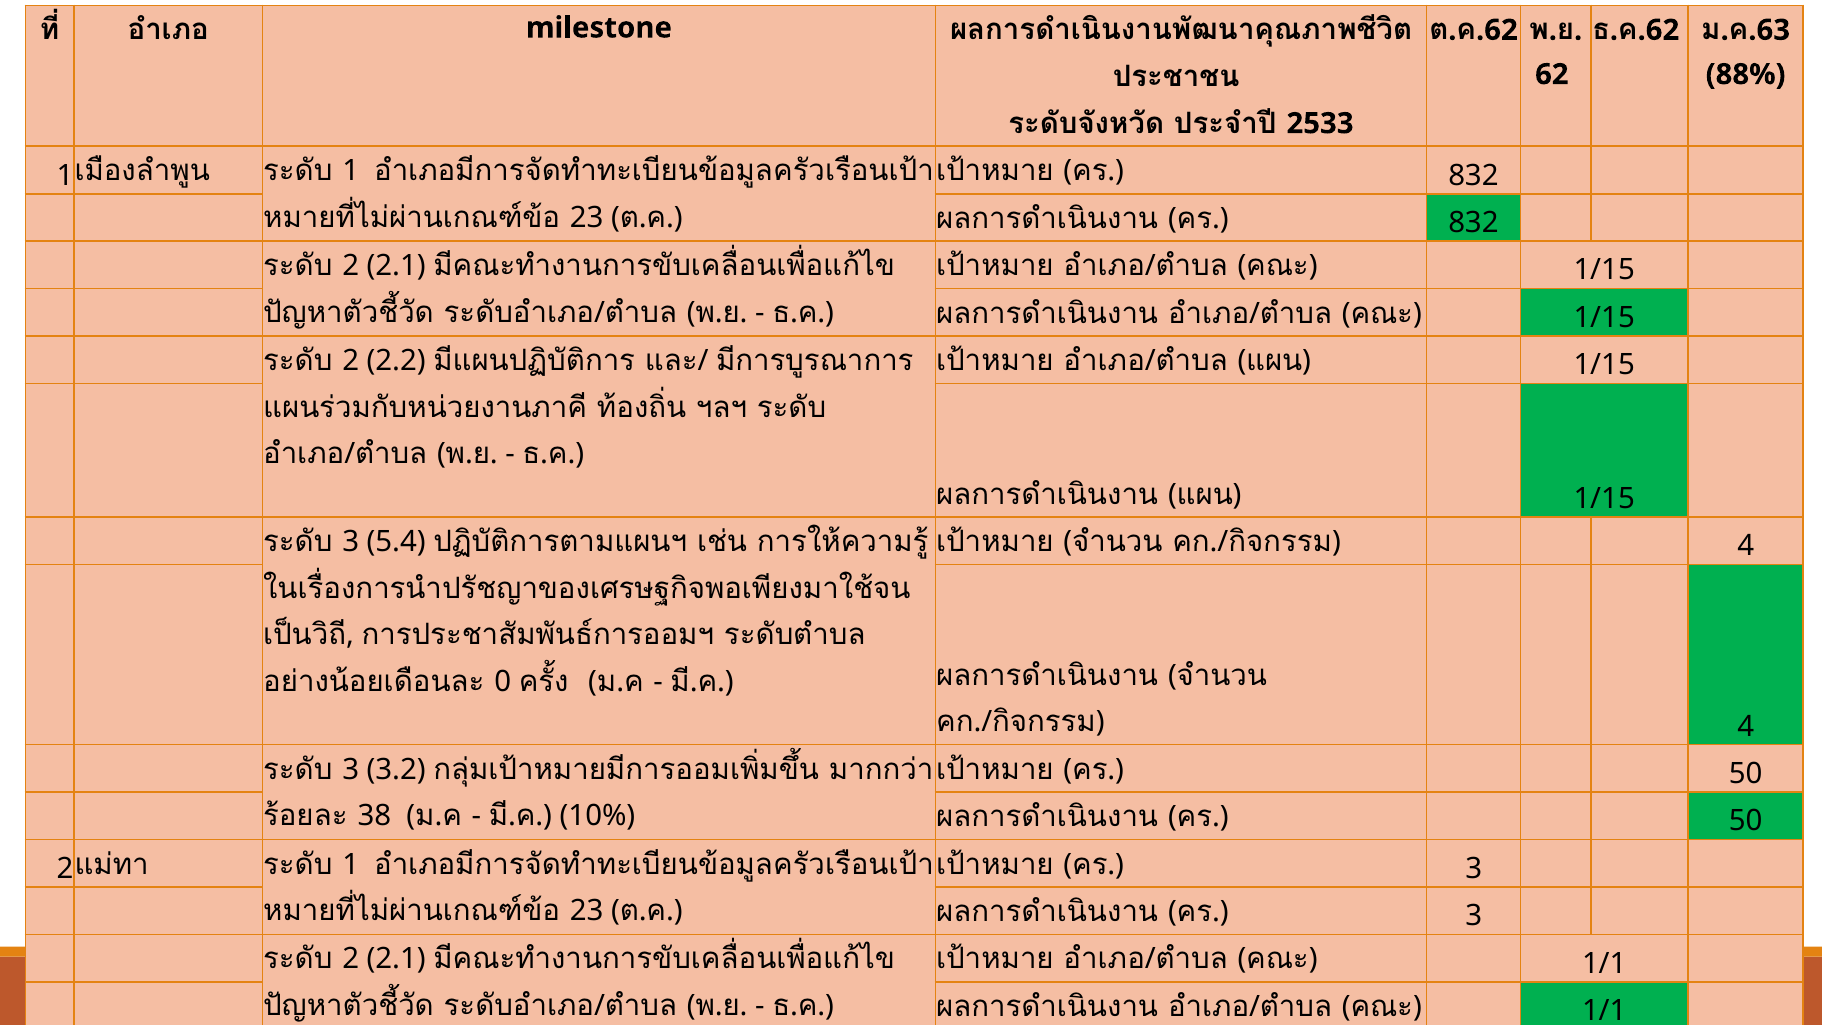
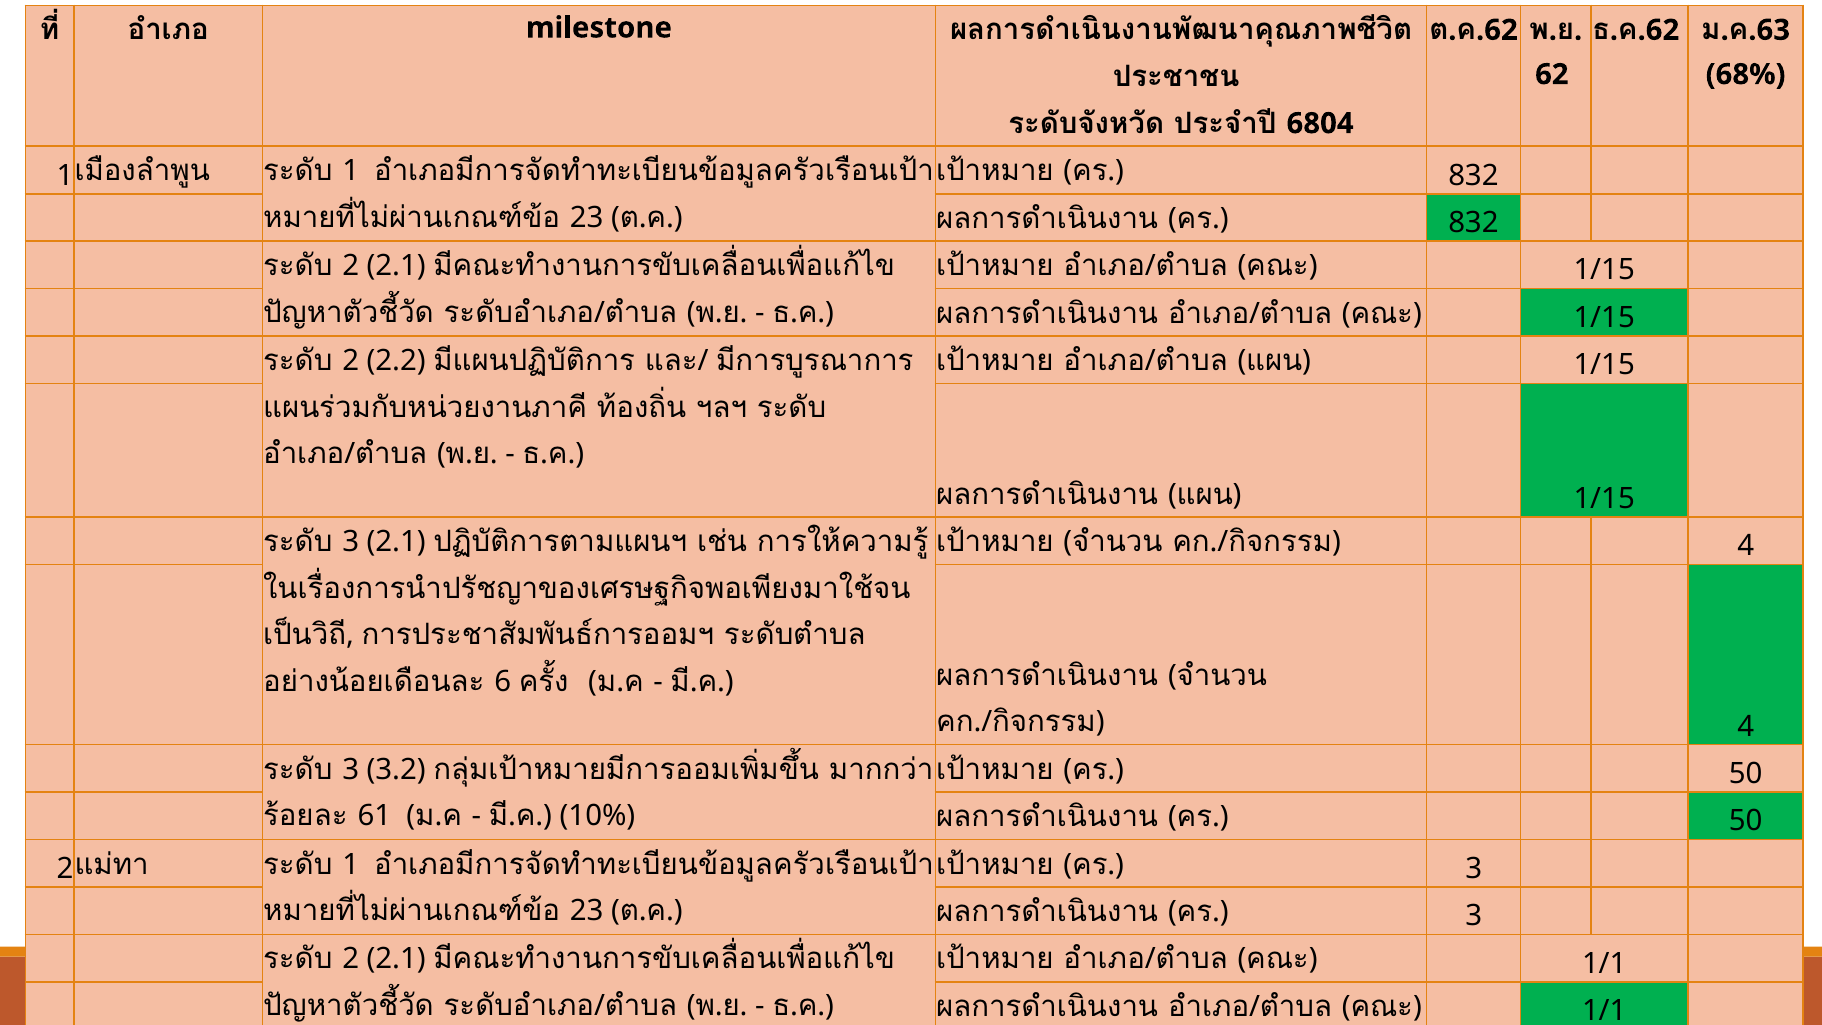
88%: 88% -> 68%
2533: 2533 -> 6804
3 5.4: 5.4 -> 2.1
0: 0 -> 6
38: 38 -> 61
